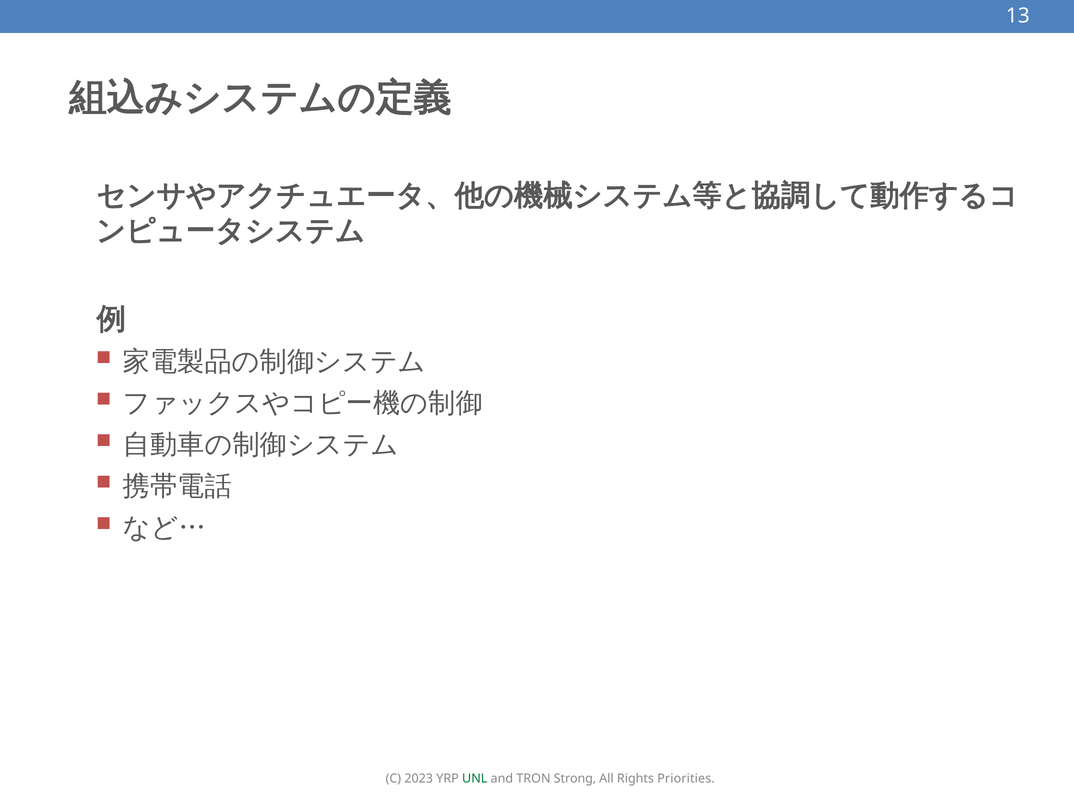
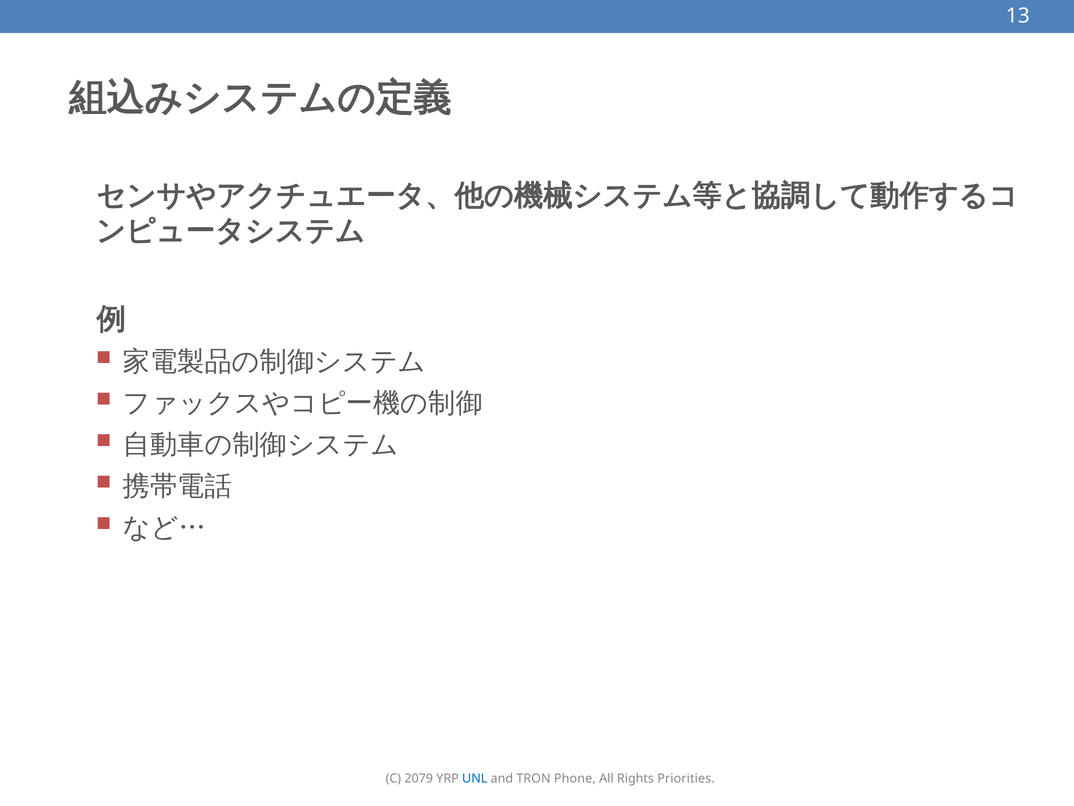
2023: 2023 -> 2079
UNL colour: green -> blue
Strong: Strong -> Phone
